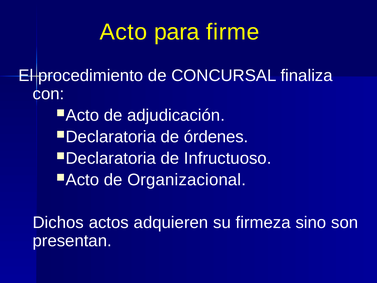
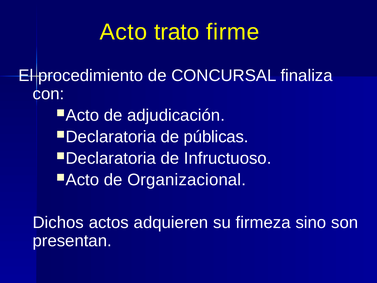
para: para -> trato
órdenes: órdenes -> públicas
